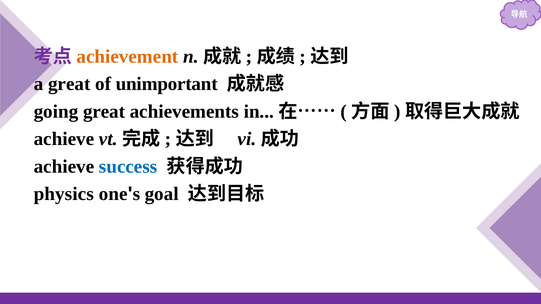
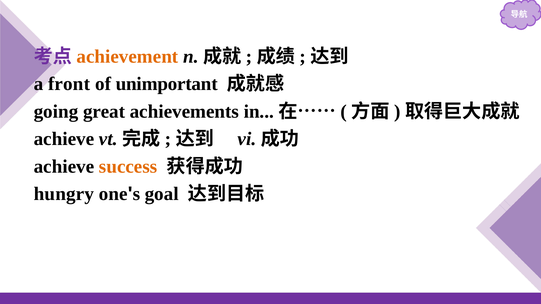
a great: great -> front
success colour: blue -> orange
physics: physics -> hungry
